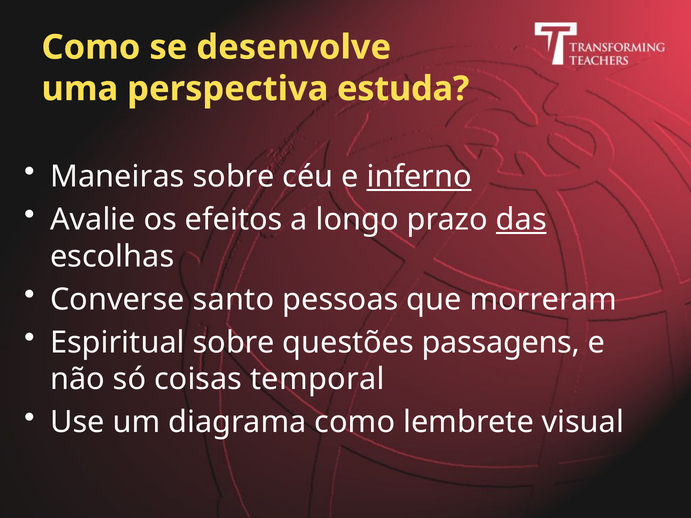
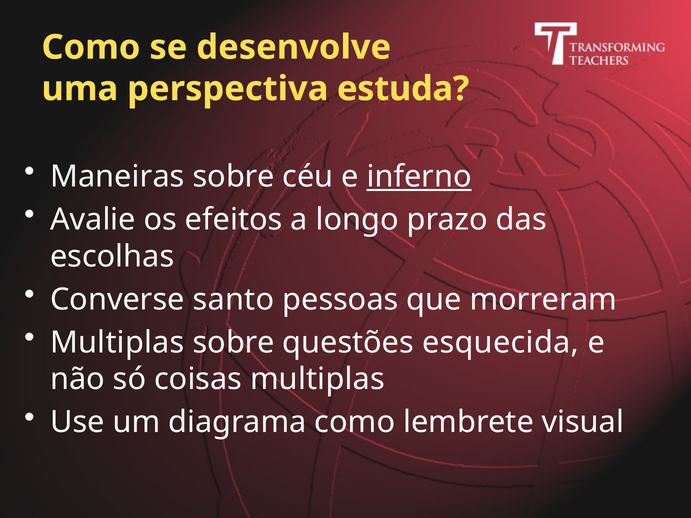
das underline: present -> none
Espiritual at (117, 343): Espiritual -> Multiplas
passagens: passagens -> esquecida
coisas temporal: temporal -> multiplas
